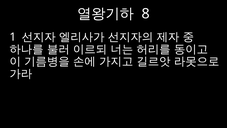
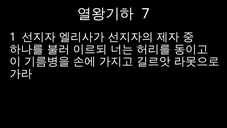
8: 8 -> 7
